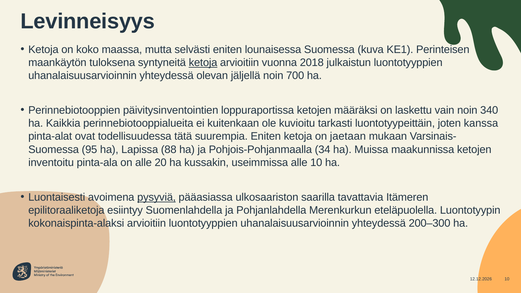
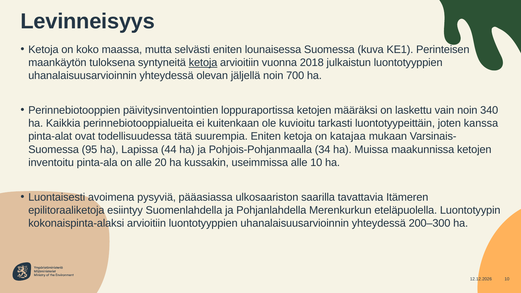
jaetaan: jaetaan -> katajaa
88: 88 -> 44
pysyviä underline: present -> none
